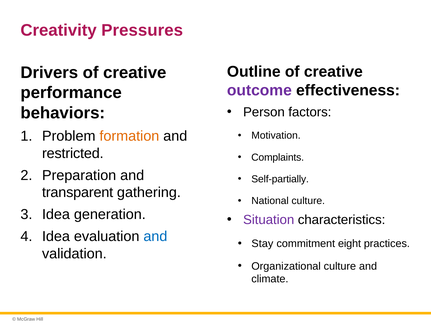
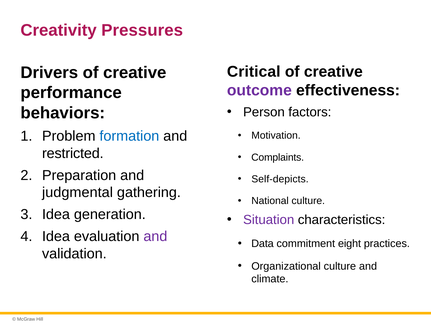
Outline: Outline -> Critical
formation colour: orange -> blue
Self-partially: Self-partially -> Self-depicts
transparent: transparent -> judgmental
and at (155, 237) colour: blue -> purple
Stay: Stay -> Data
